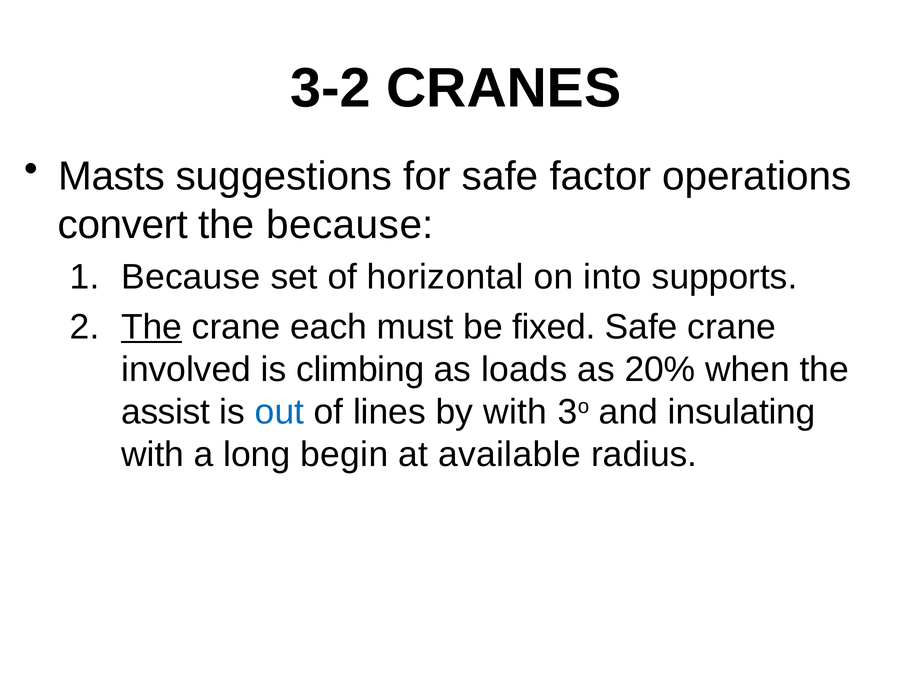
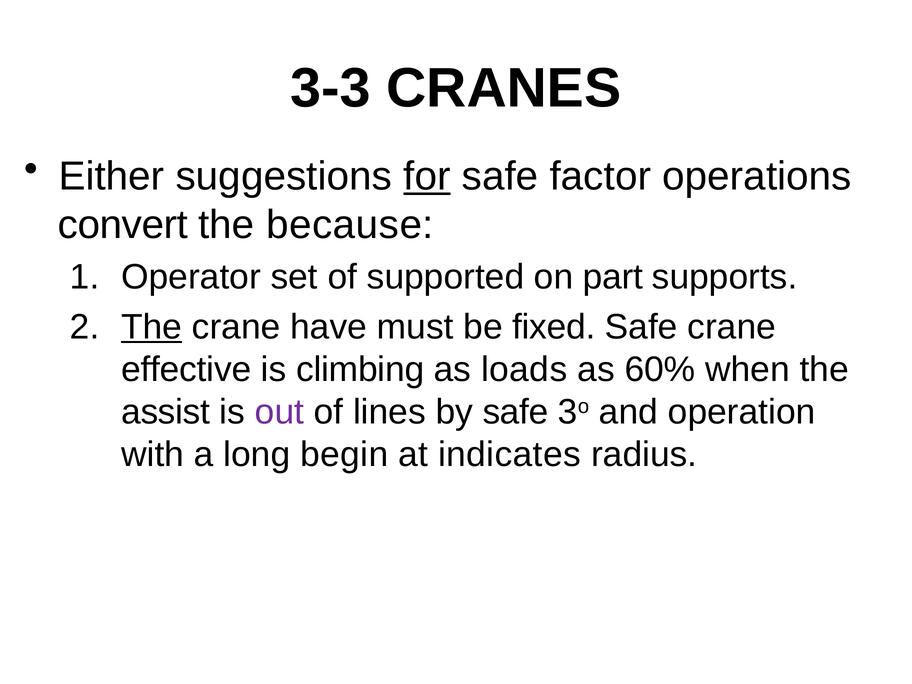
3-2: 3-2 -> 3-3
Masts: Masts -> Either
for underline: none -> present
Because at (191, 277): Because -> Operator
horizontal: horizontal -> supported
into: into -> part
each: each -> have
involved: involved -> effective
20%: 20% -> 60%
out colour: blue -> purple
by with: with -> safe
insulating: insulating -> operation
available: available -> indicates
